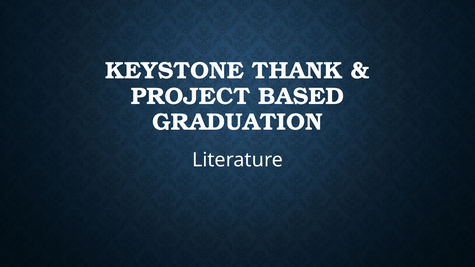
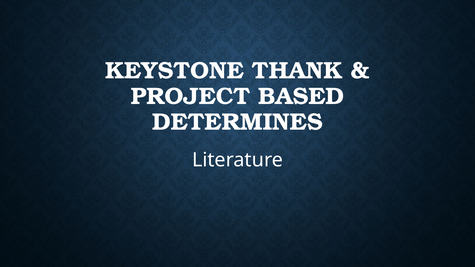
GRADUATION: GRADUATION -> DETERMINES
